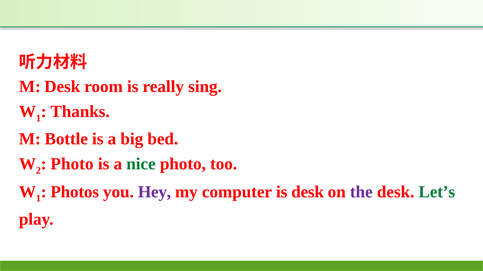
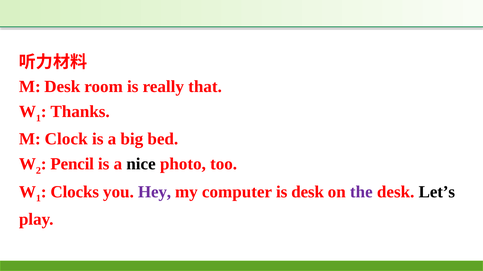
sing: sing -> that
Bottle: Bottle -> Clock
Photo at (72, 164): Photo -> Pencil
nice colour: green -> black
Photos: Photos -> Clocks
Let’s colour: green -> black
